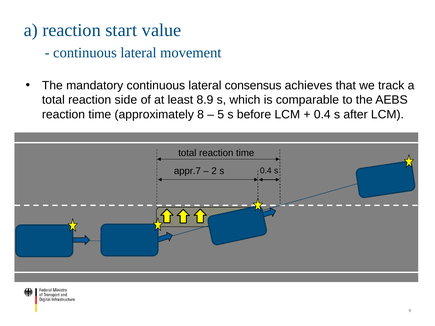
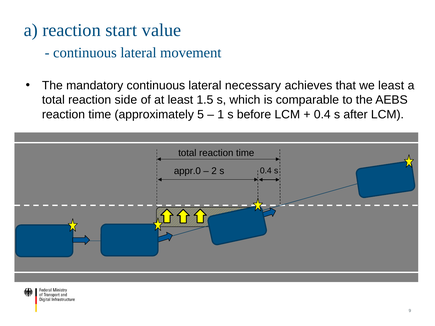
consensus: consensus -> necessary
we track: track -> least
8.9: 8.9 -> 1.5
8: 8 -> 5
5: 5 -> 1
appr.7: appr.7 -> appr.0
